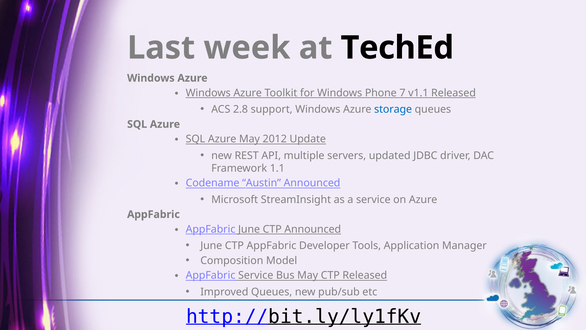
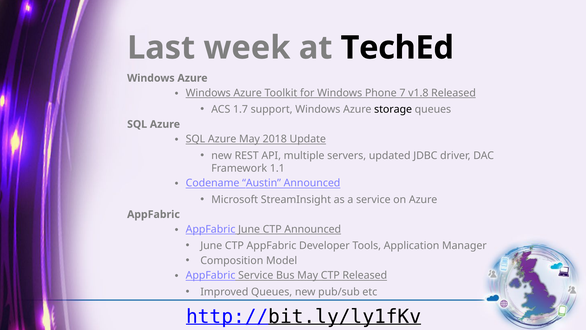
v1.1: v1.1 -> v1.8
2.8: 2.8 -> 1.7
storage colour: blue -> black
2012: 2012 -> 2018
